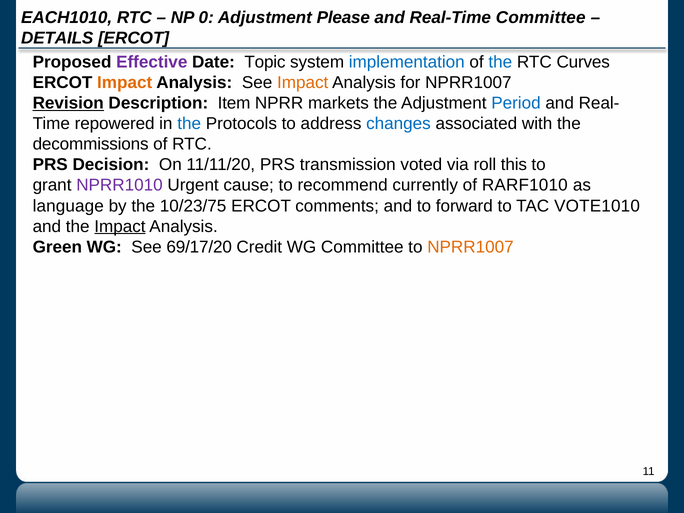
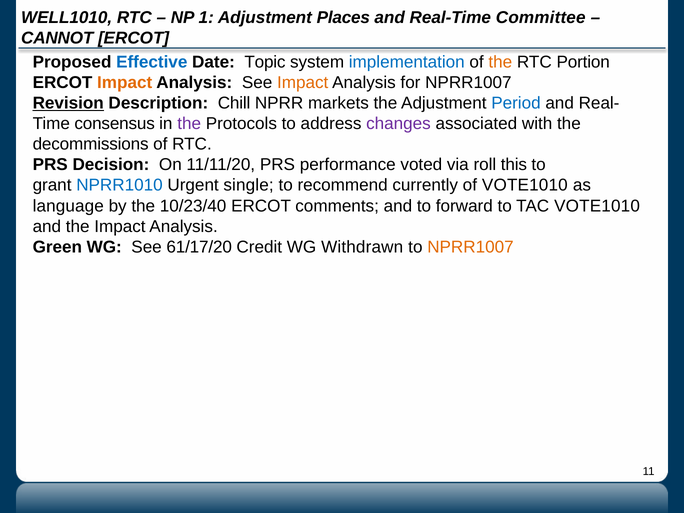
EACH1010: EACH1010 -> WELL1010
0: 0 -> 1
Please: Please -> Places
DETAILS: DETAILS -> CANNOT
Effective colour: purple -> blue
the at (500, 62) colour: blue -> orange
Curves: Curves -> Portion
Item: Item -> Chill
repowered: repowered -> consensus
the at (189, 124) colour: blue -> purple
changes colour: blue -> purple
transmission: transmission -> performance
NPRR1010 colour: purple -> blue
cause: cause -> single
of RARF1010: RARF1010 -> VOTE1010
10/23/75: 10/23/75 -> 10/23/40
Impact at (120, 226) underline: present -> none
69/17/20: 69/17/20 -> 61/17/20
WG Committee: Committee -> Withdrawn
